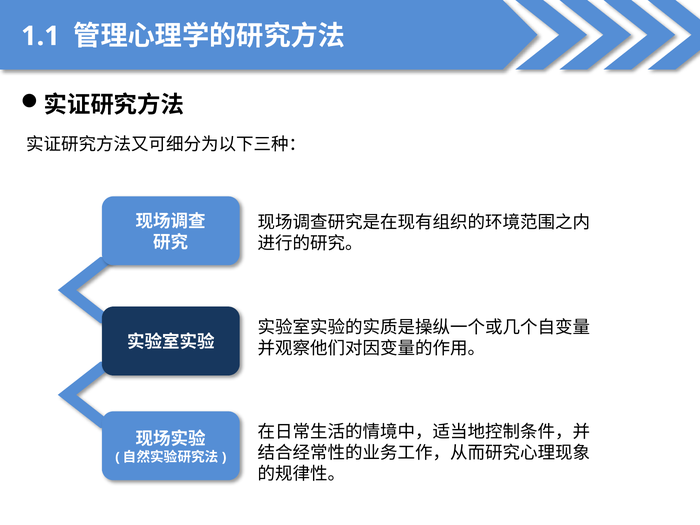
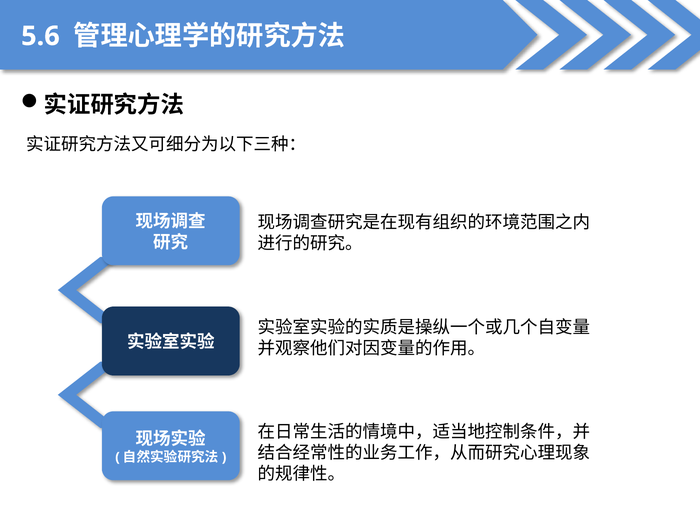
1.1: 1.1 -> 5.6
